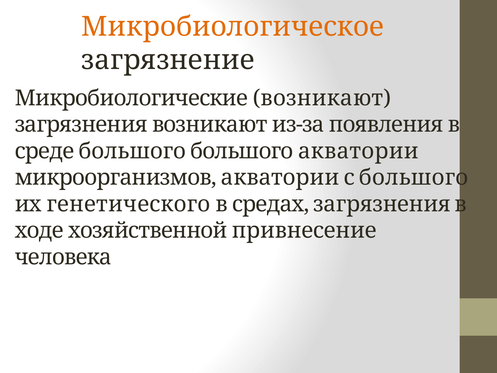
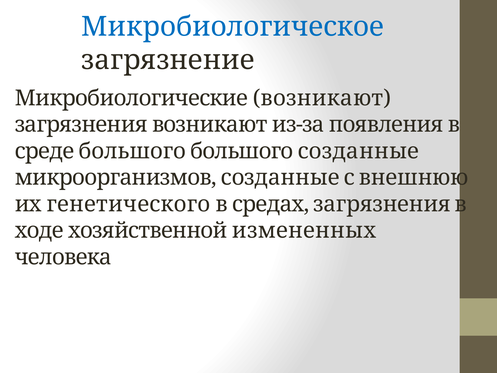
Микробиологическое colour: orange -> blue
большого акватории: акватории -> созданные
микроорганизмов акватории: акватории -> созданные
с большого: большого -> внешнюю
привнесение: привнесение -> измененных
